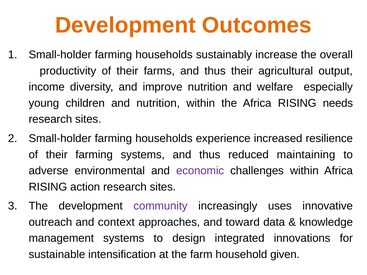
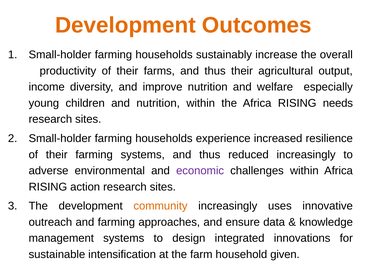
reduced maintaining: maintaining -> increasingly
community colour: purple -> orange
and context: context -> farming
toward: toward -> ensure
